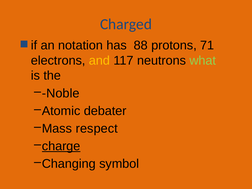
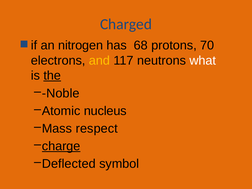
notation: notation -> nitrogen
88: 88 -> 68
71: 71 -> 70
what colour: light green -> white
the underline: none -> present
debater: debater -> nucleus
Changing: Changing -> Deflected
